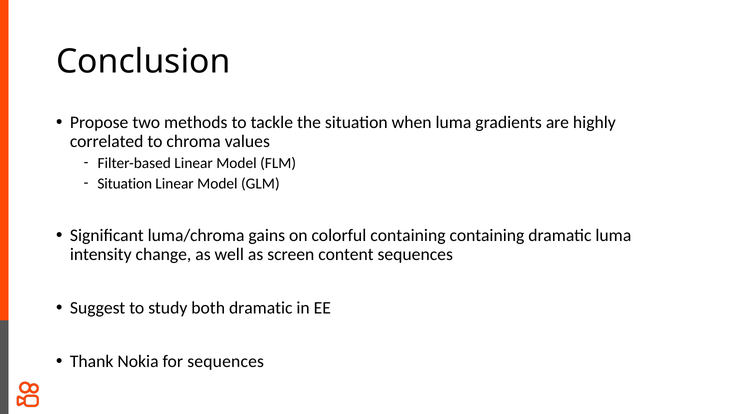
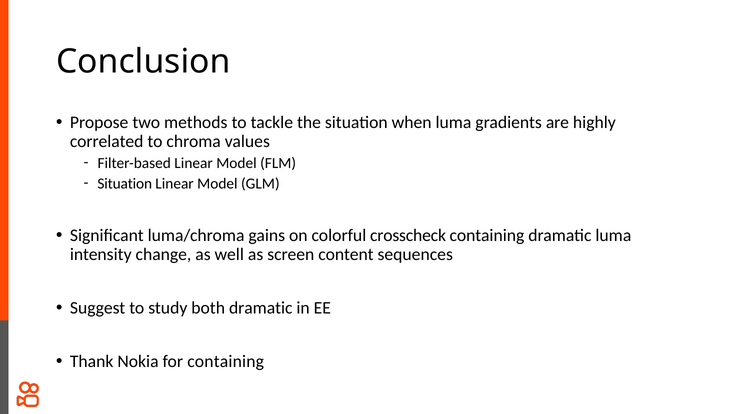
colorful containing: containing -> crosscheck
for sequences: sequences -> containing
